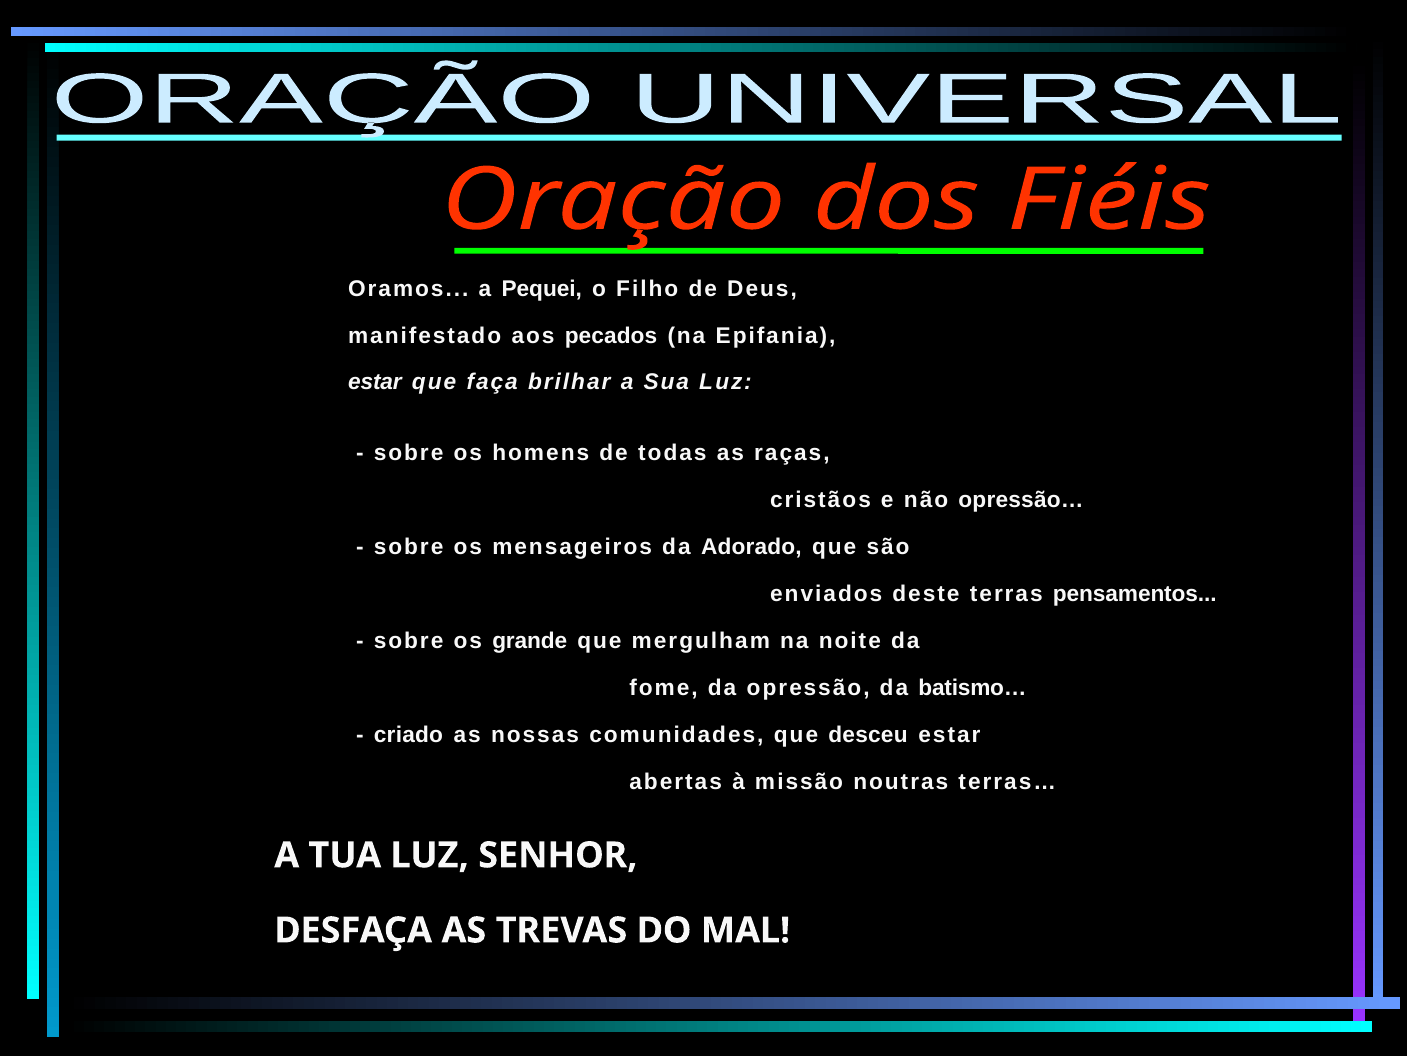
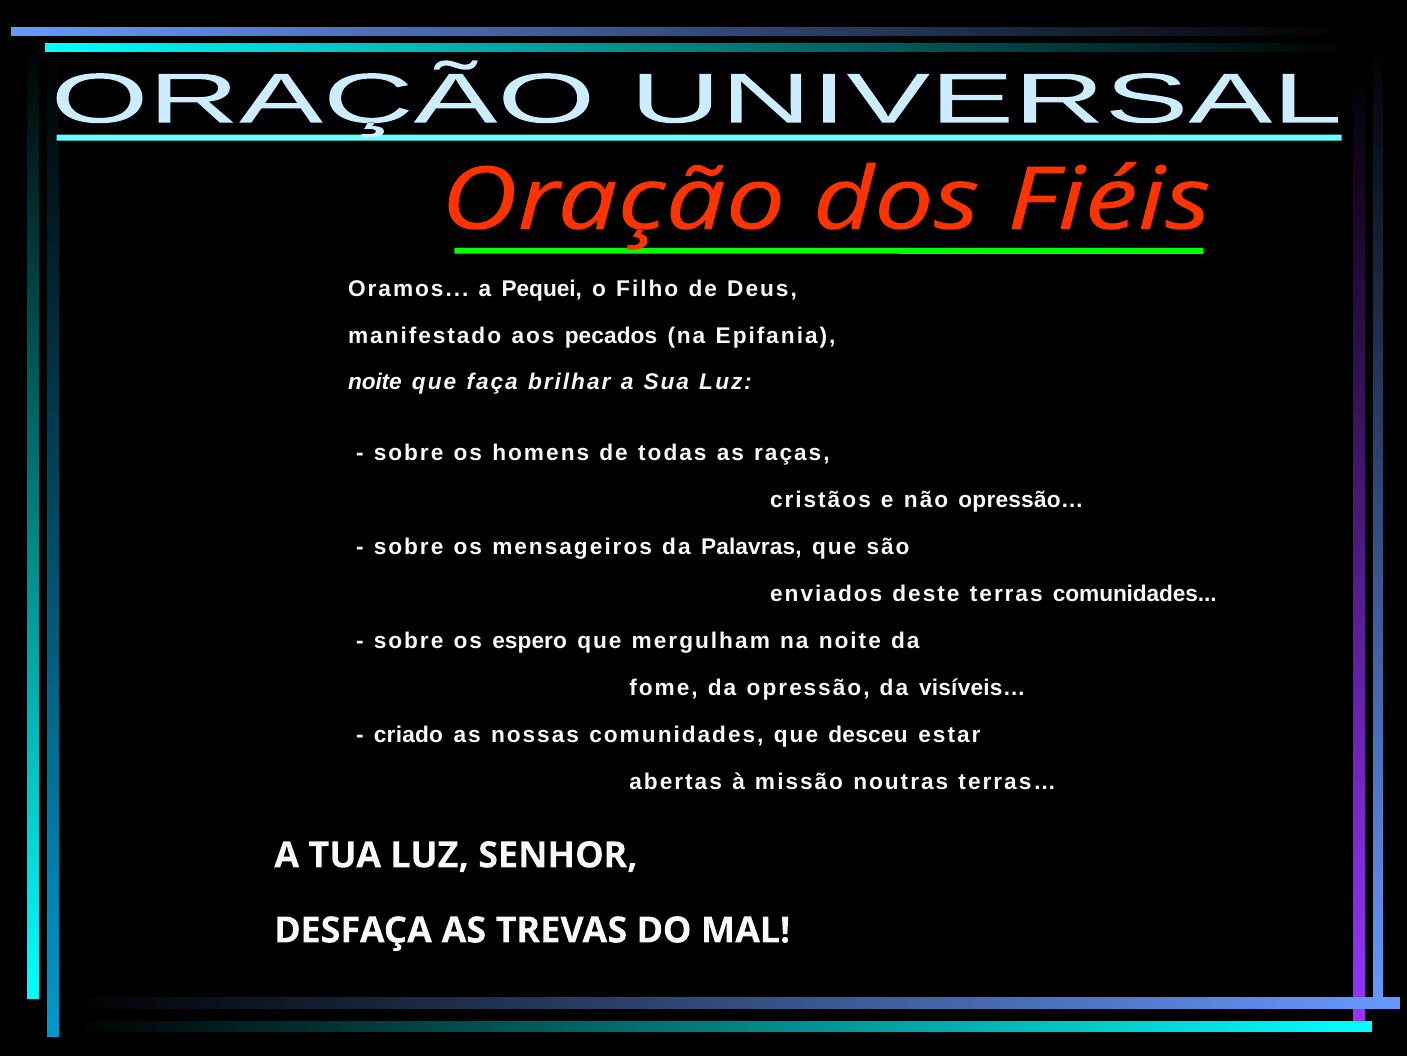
estar at (375, 382): estar -> noite
Adorado: Adorado -> Palavras
terras pensamentos: pensamentos -> comunidades
grande: grande -> espero
batismo…: batismo… -> visíveis…
